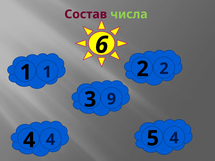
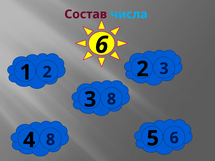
числа colour: light green -> light blue
2 2: 2 -> 3
1 1: 1 -> 2
3 9: 9 -> 8
5 4: 4 -> 6
4 at (51, 140): 4 -> 8
